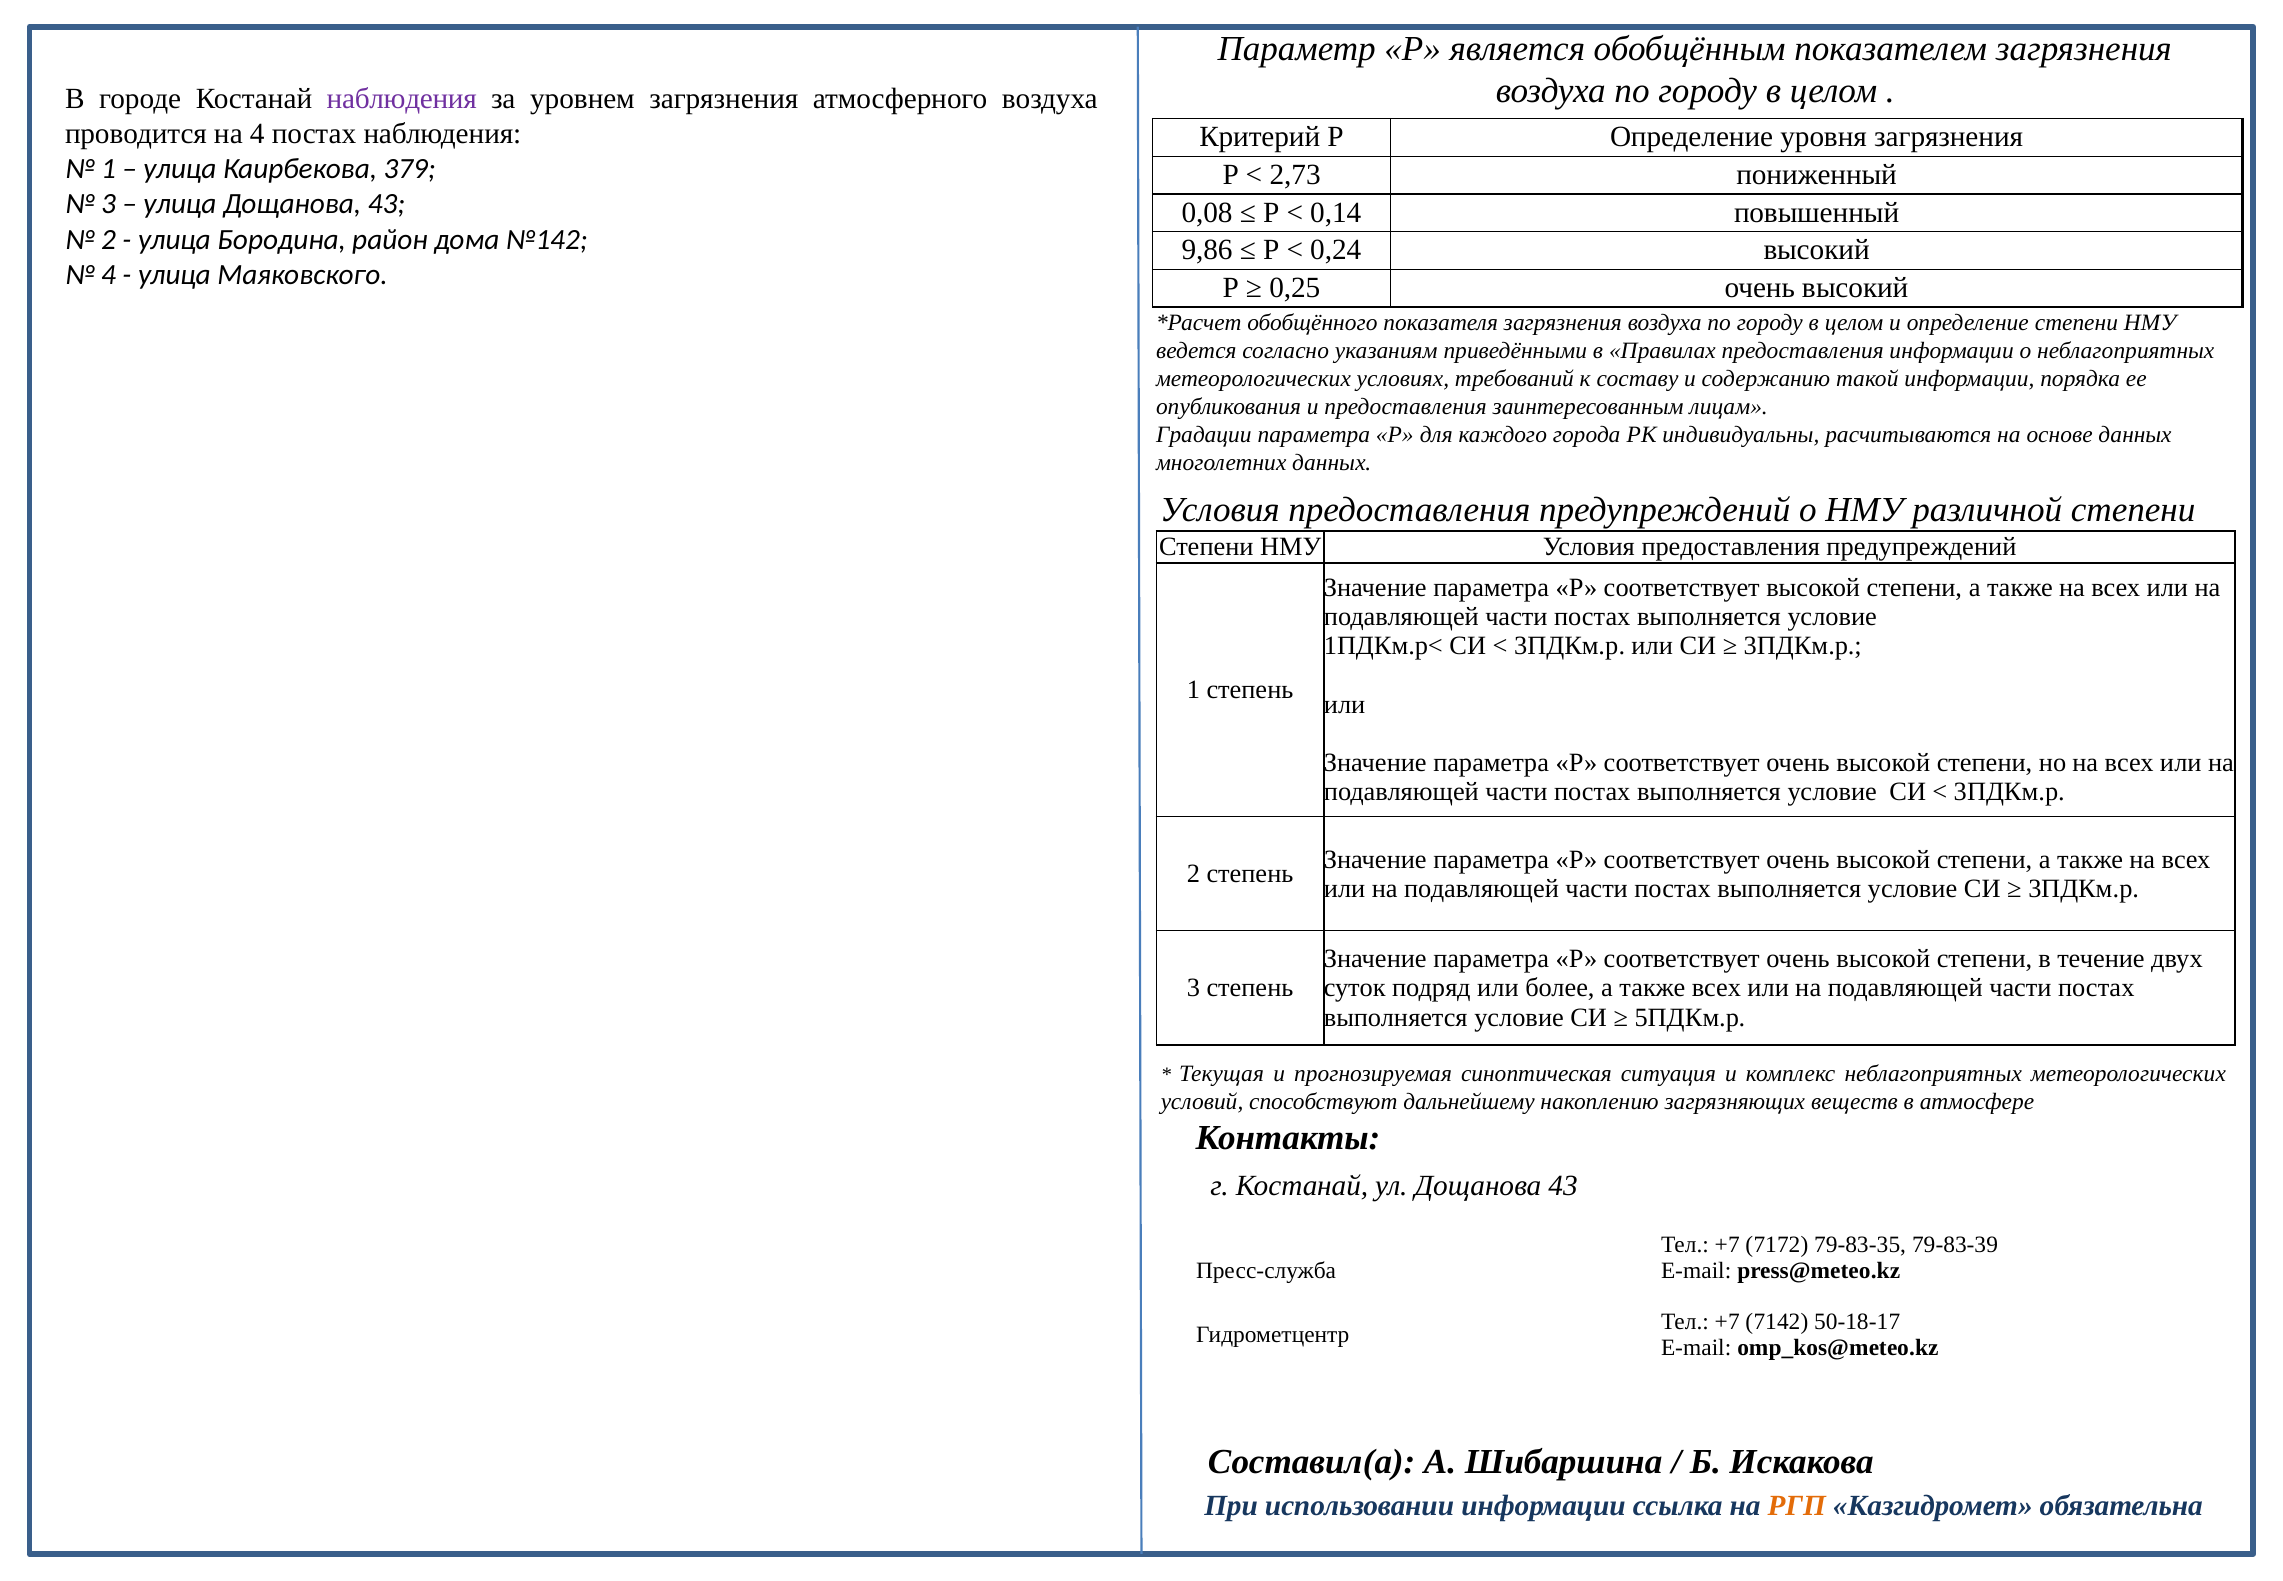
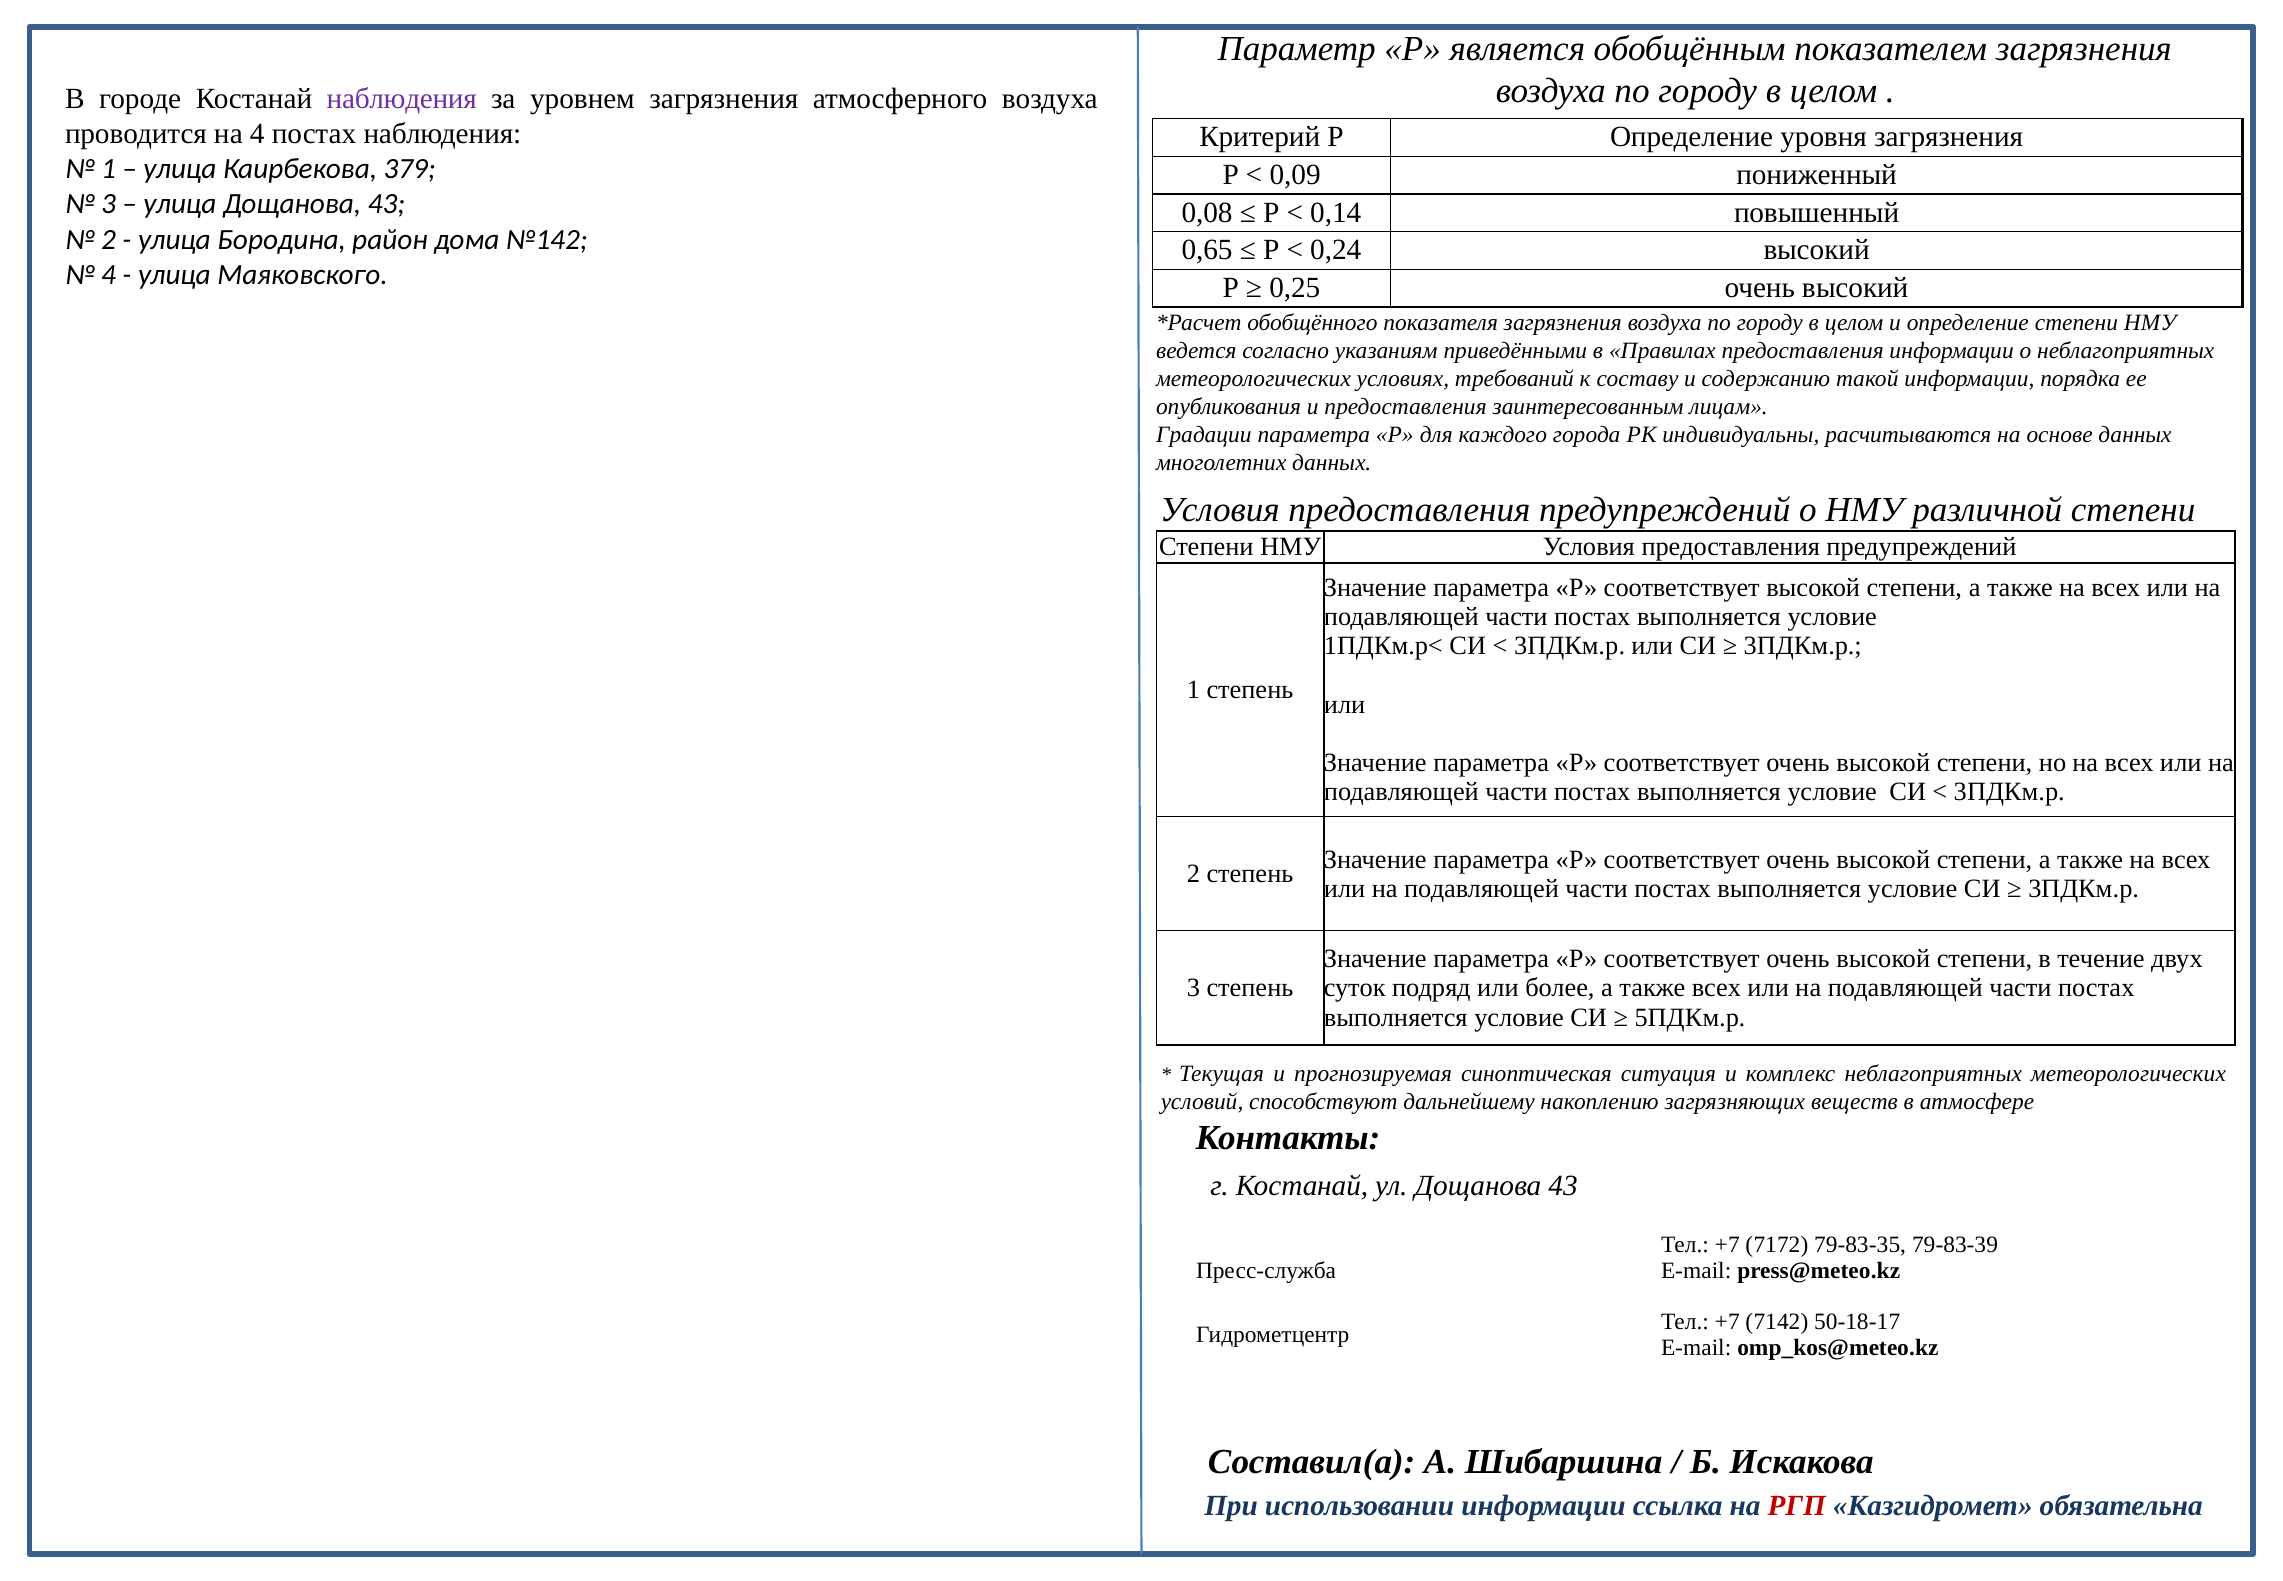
2,73: 2,73 -> 0,09
9,86: 9,86 -> 0,65
РГП colour: orange -> red
